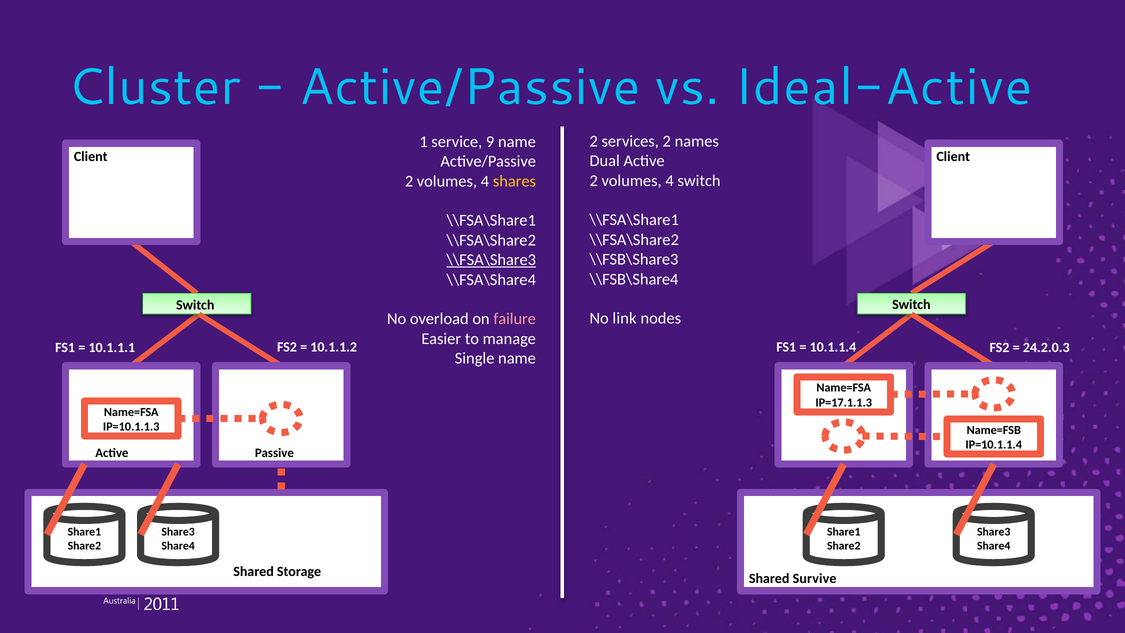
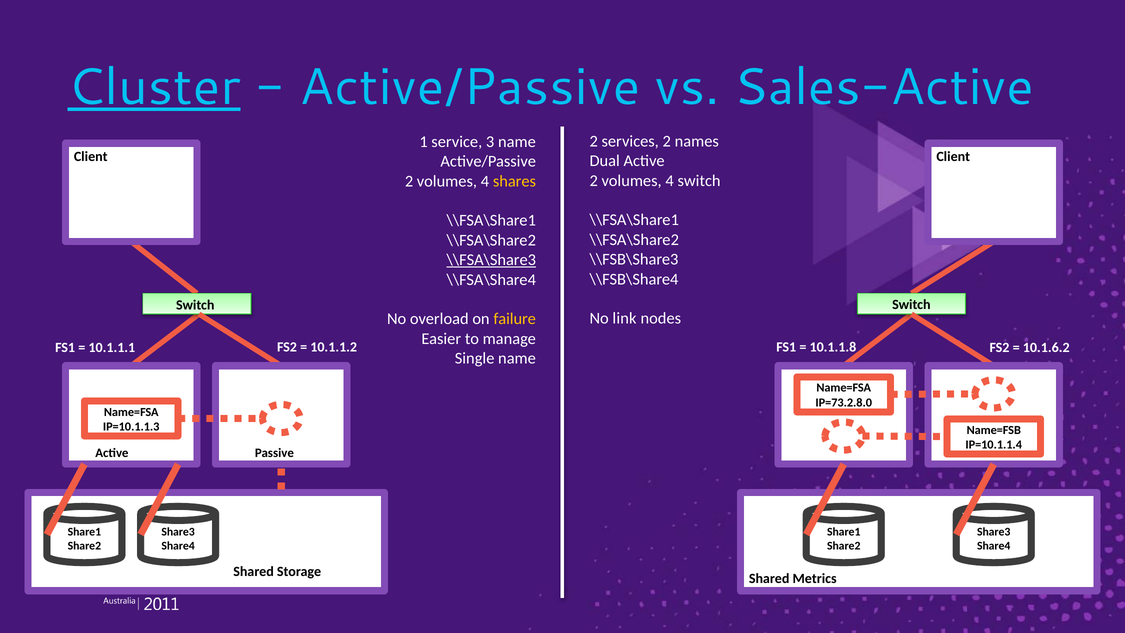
Cluster underline: none -> present
Ideal-Active: Ideal-Active -> Sales-Active
9: 9 -> 3
failure colour: pink -> yellow
10.1.1.4: 10.1.1.4 -> 10.1.1.8
24.2.0.3: 24.2.0.3 -> 10.1.6.2
IP=17.1.1.3: IP=17.1.1.3 -> IP=73.2.8.0
Survive: Survive -> Metrics
